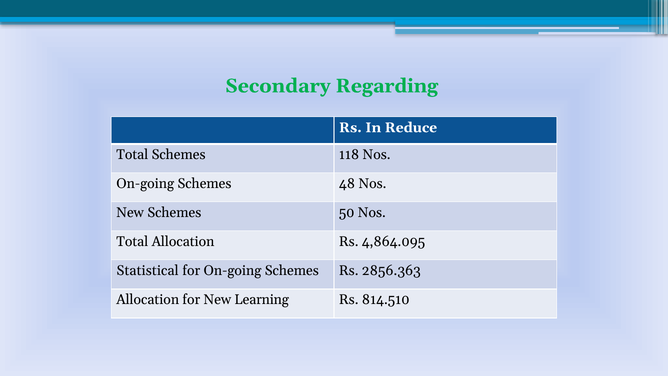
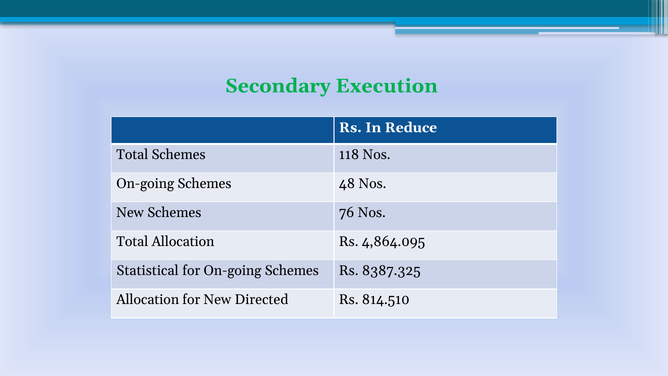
Regarding: Regarding -> Execution
50: 50 -> 76
2856.363: 2856.363 -> 8387.325
Learning: Learning -> Directed
